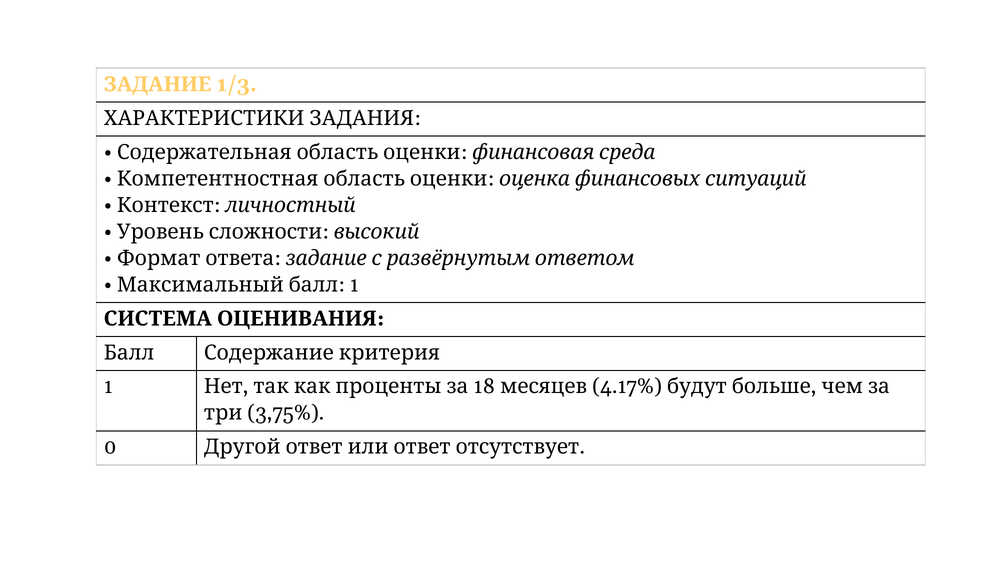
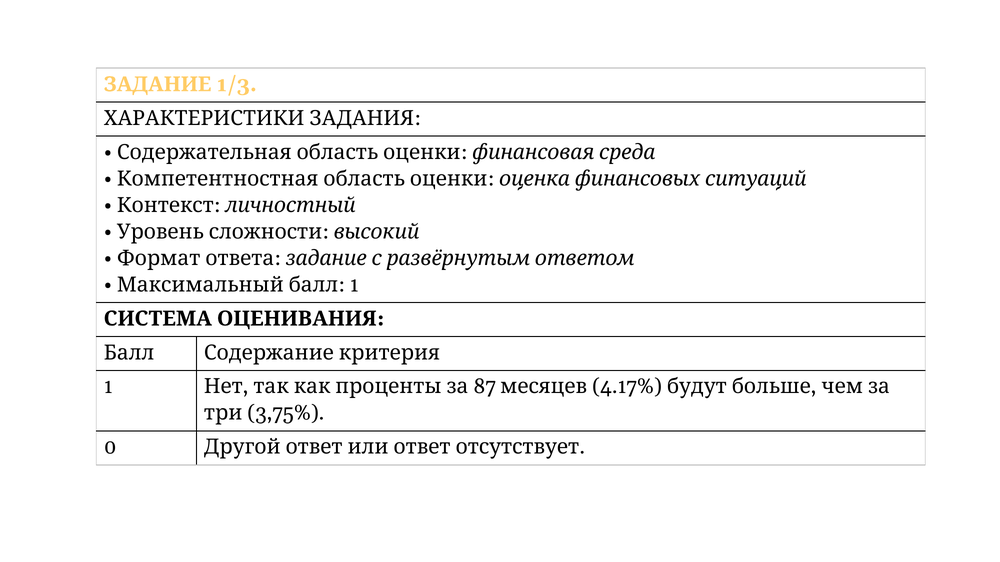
18: 18 -> 87
